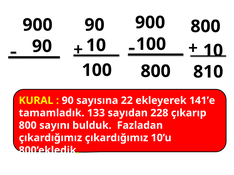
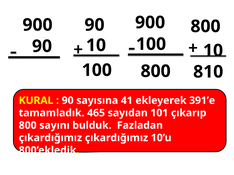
22: 22 -> 41
141’e: 141’e -> 391’e
133: 133 -> 465
228: 228 -> 101
